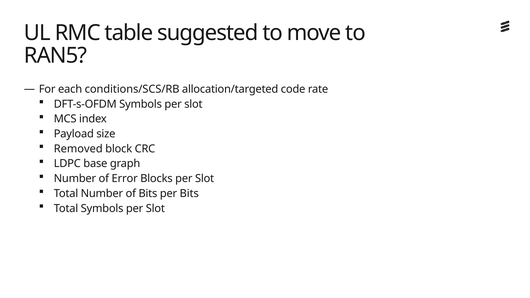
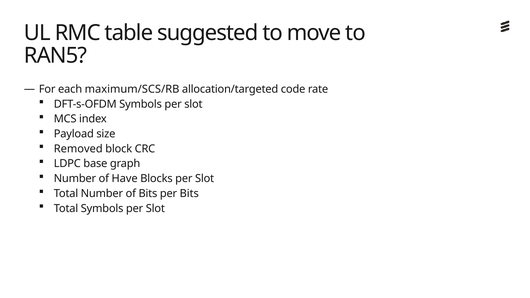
conditions/SCS/RB: conditions/SCS/RB -> maximum/SCS/RB
Error: Error -> Have
